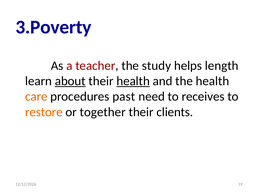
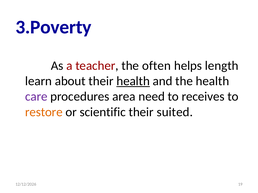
study: study -> often
about underline: present -> none
care colour: orange -> purple
past: past -> area
together: together -> scientific
clients: clients -> suited
